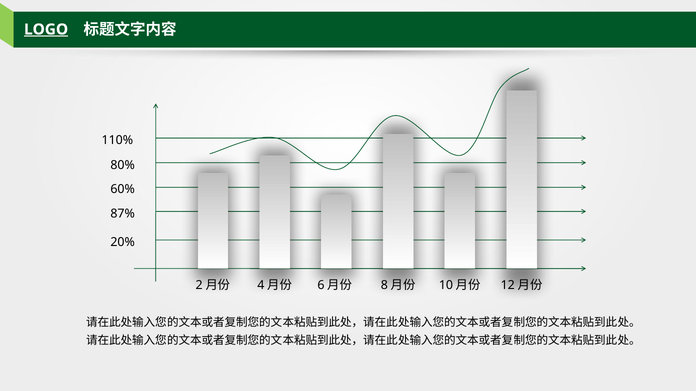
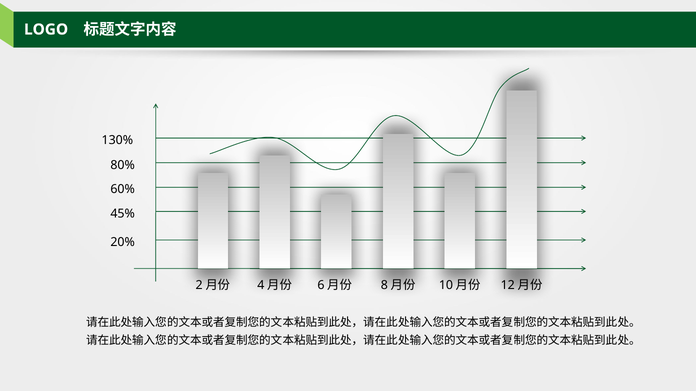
LOGO underline: present -> none
110%: 110% -> 130%
87%: 87% -> 45%
